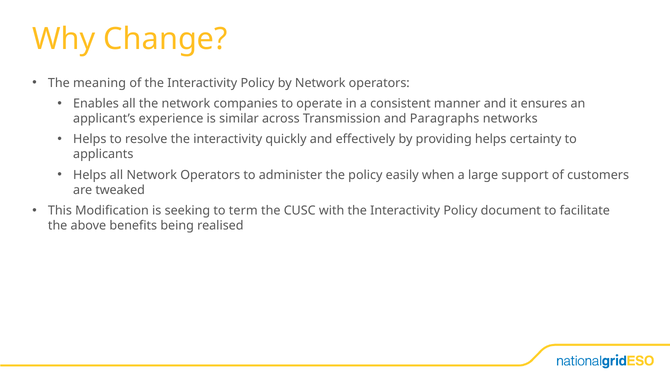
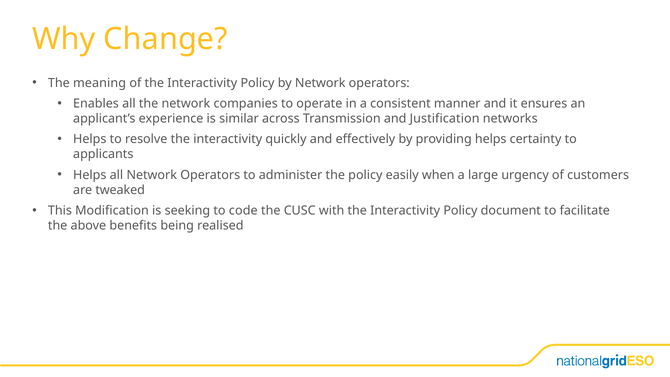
Paragraphs: Paragraphs -> Justification
support: support -> urgency
term: term -> code
